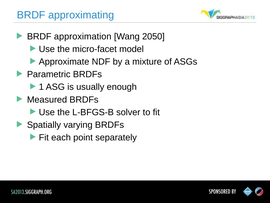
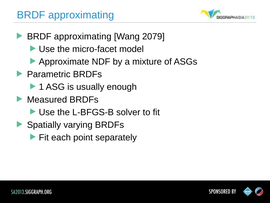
approximation at (83, 36): approximation -> approximating
2050: 2050 -> 2079
